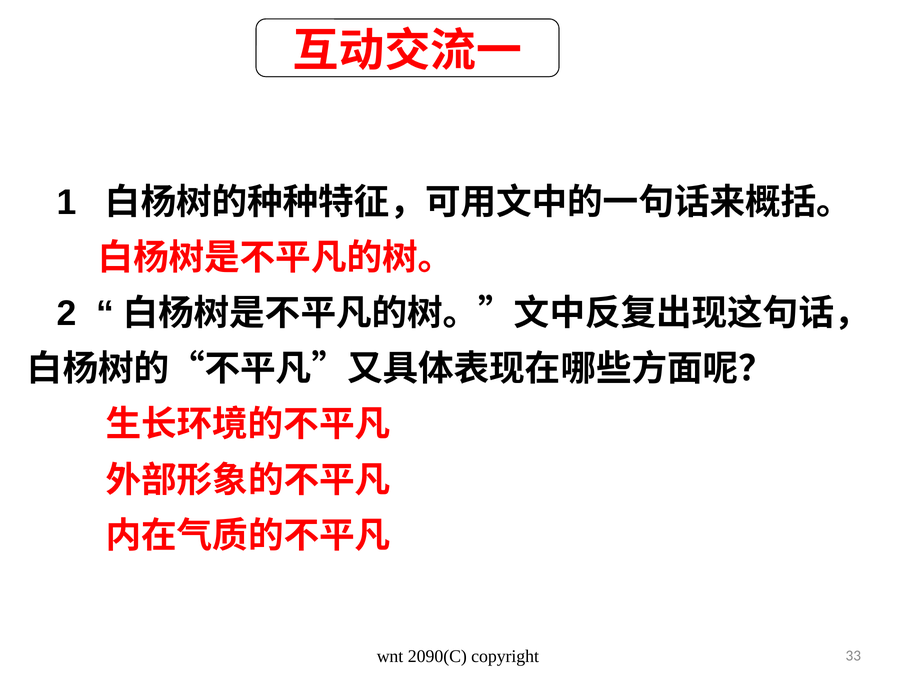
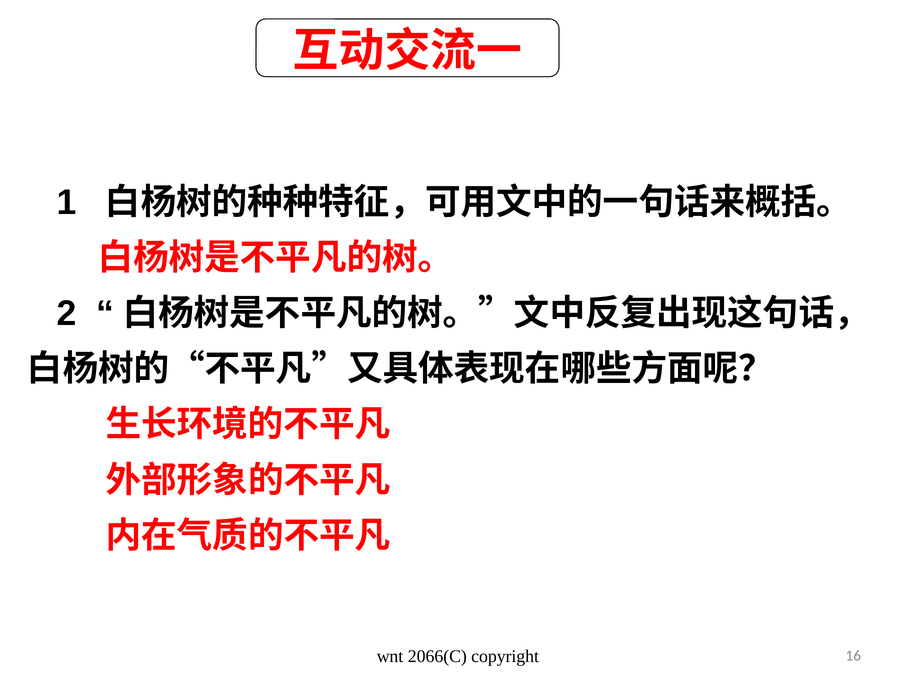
2090(C: 2090(C -> 2066(C
33: 33 -> 16
